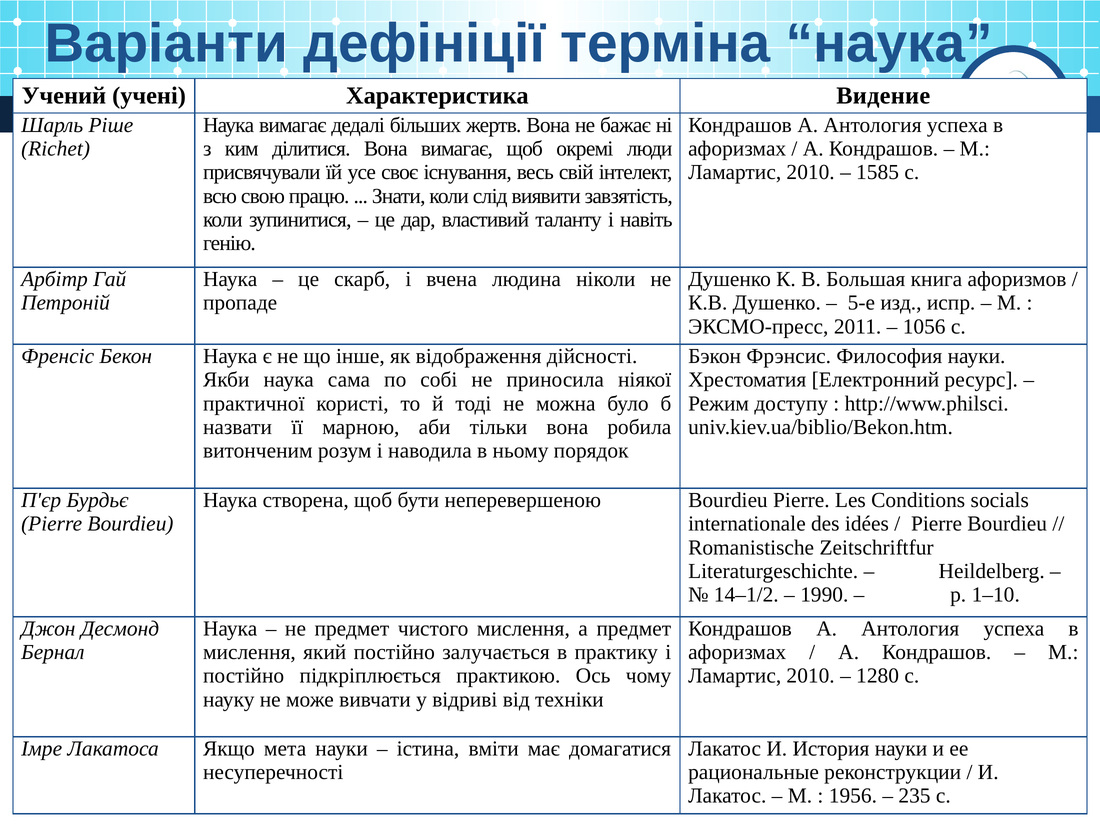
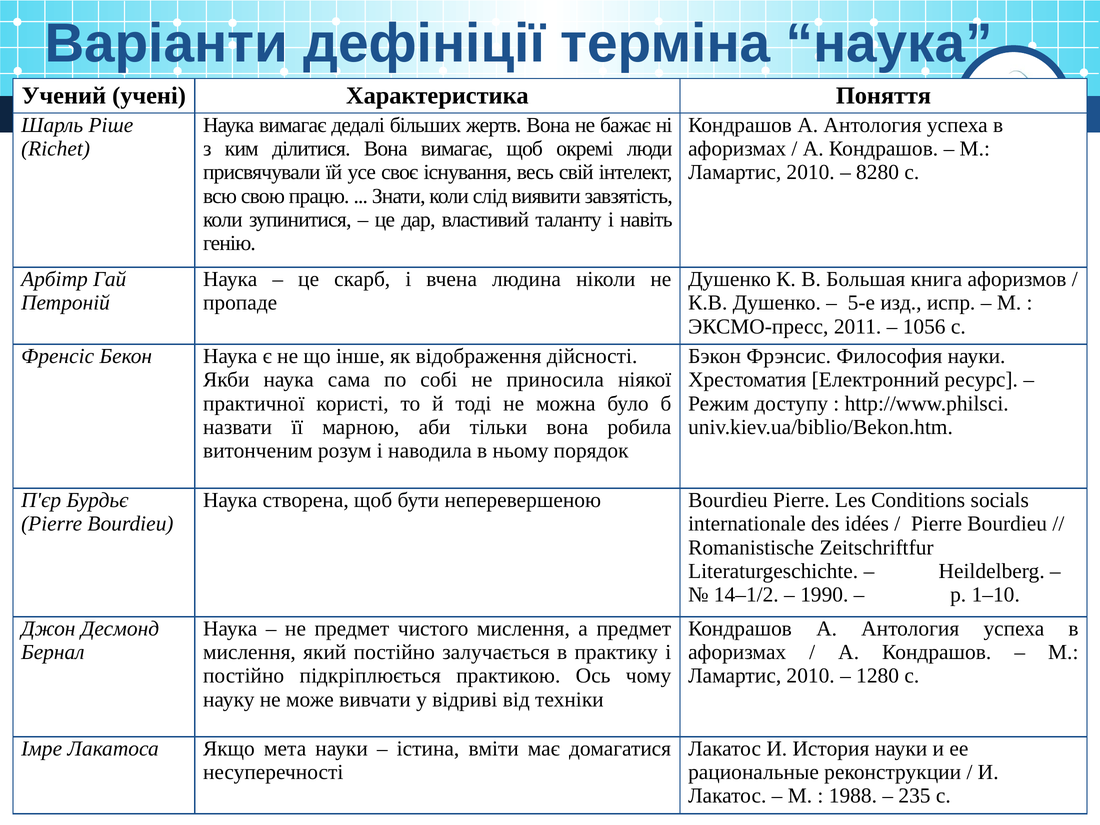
Видение: Видение -> Поняття
1585: 1585 -> 8280
1956: 1956 -> 1988
